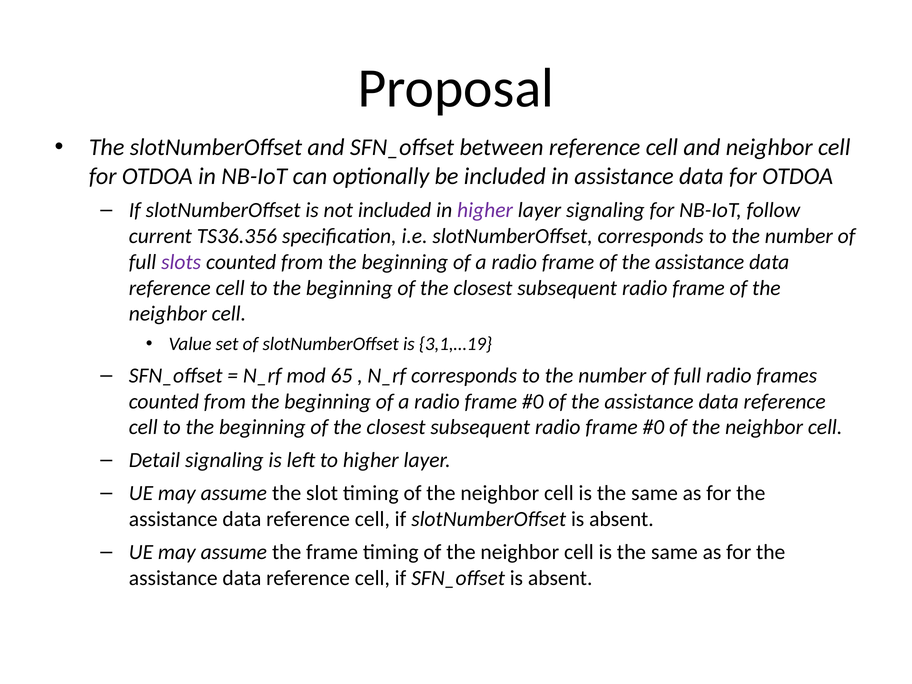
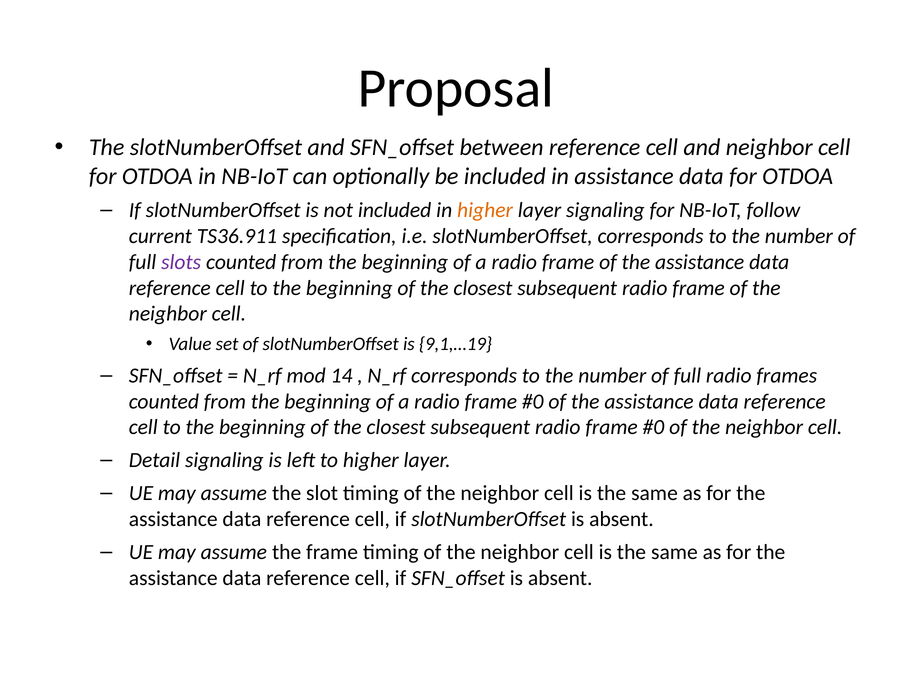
higher at (485, 210) colour: purple -> orange
TS36.356: TS36.356 -> TS36.911
3,1,…19: 3,1,…19 -> 9,1,…19
65: 65 -> 14
